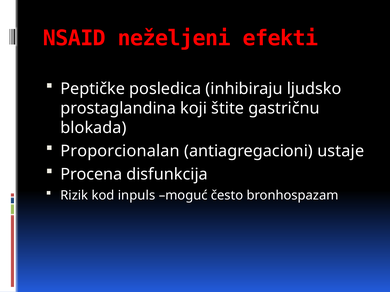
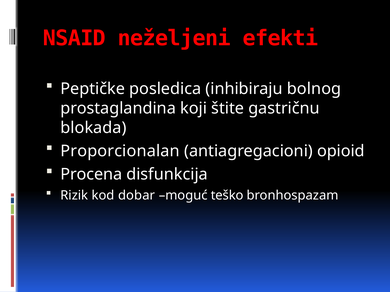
ljudsko: ljudsko -> bolnog
ustaje: ustaje -> opioid
inpuls: inpuls -> dobar
često: često -> teško
